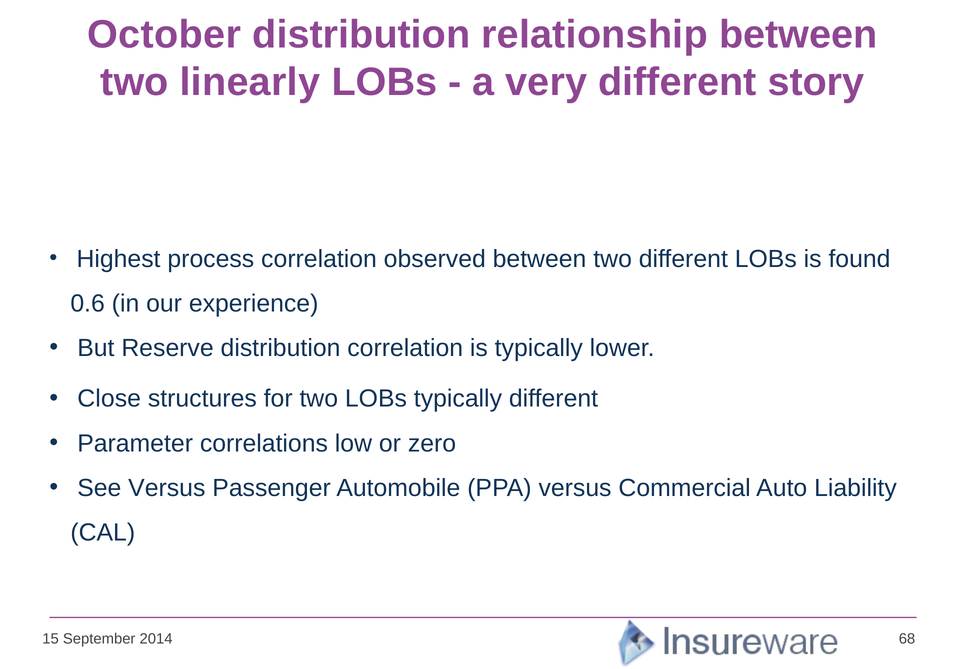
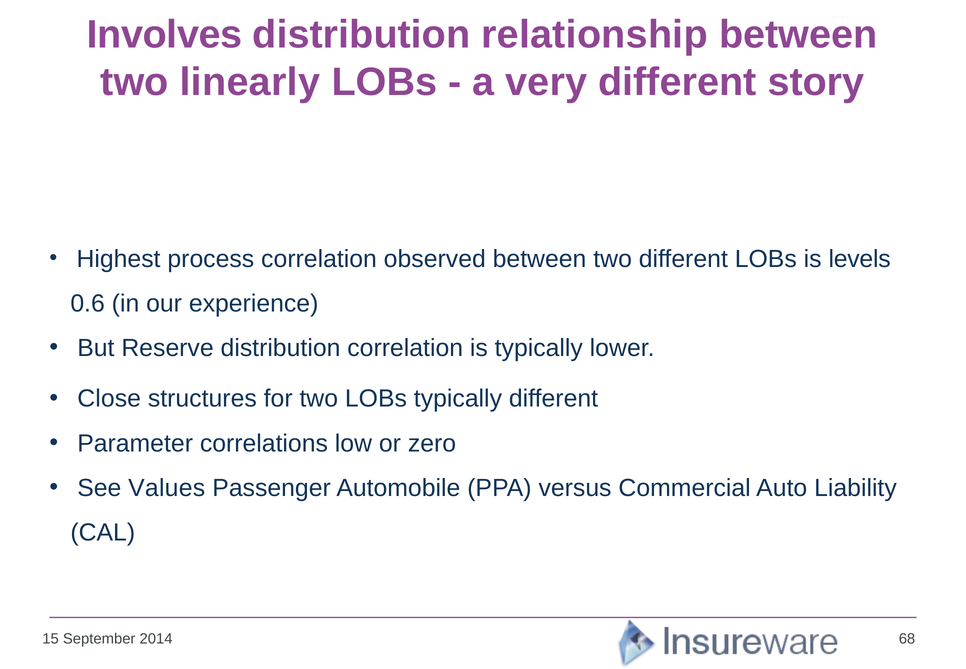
October: October -> Involves
found: found -> levels
See Versus: Versus -> Values
